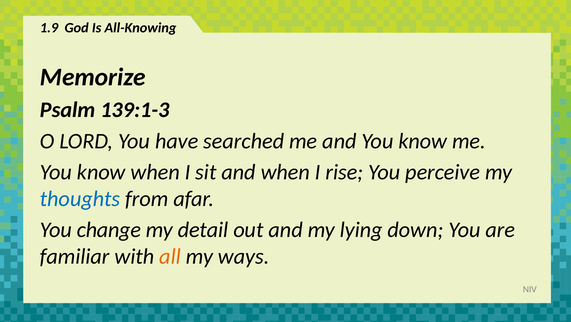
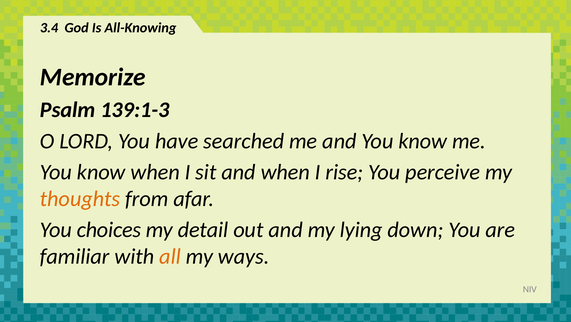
1.9: 1.9 -> 3.4
thoughts colour: blue -> orange
change: change -> choices
